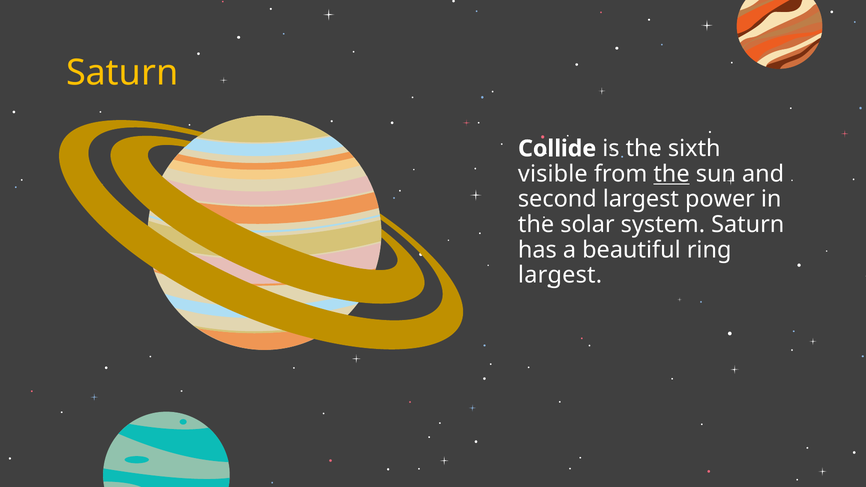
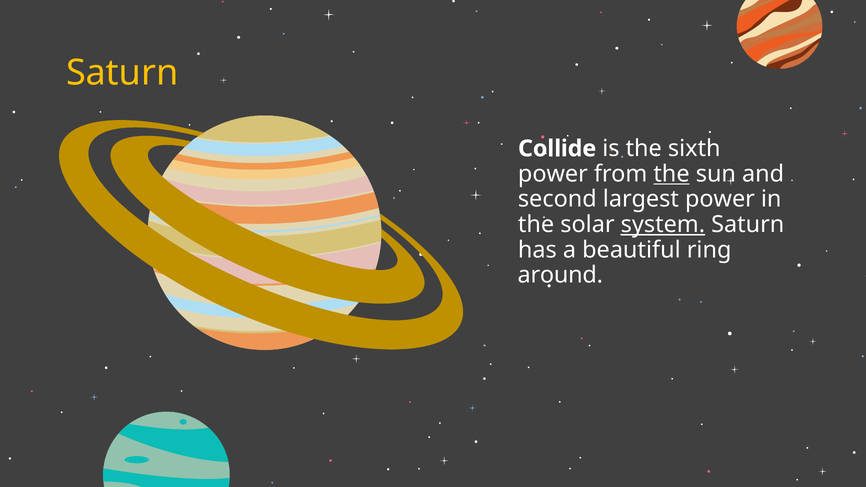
visible at (553, 174): visible -> power
system underline: none -> present
largest at (560, 275): largest -> around
